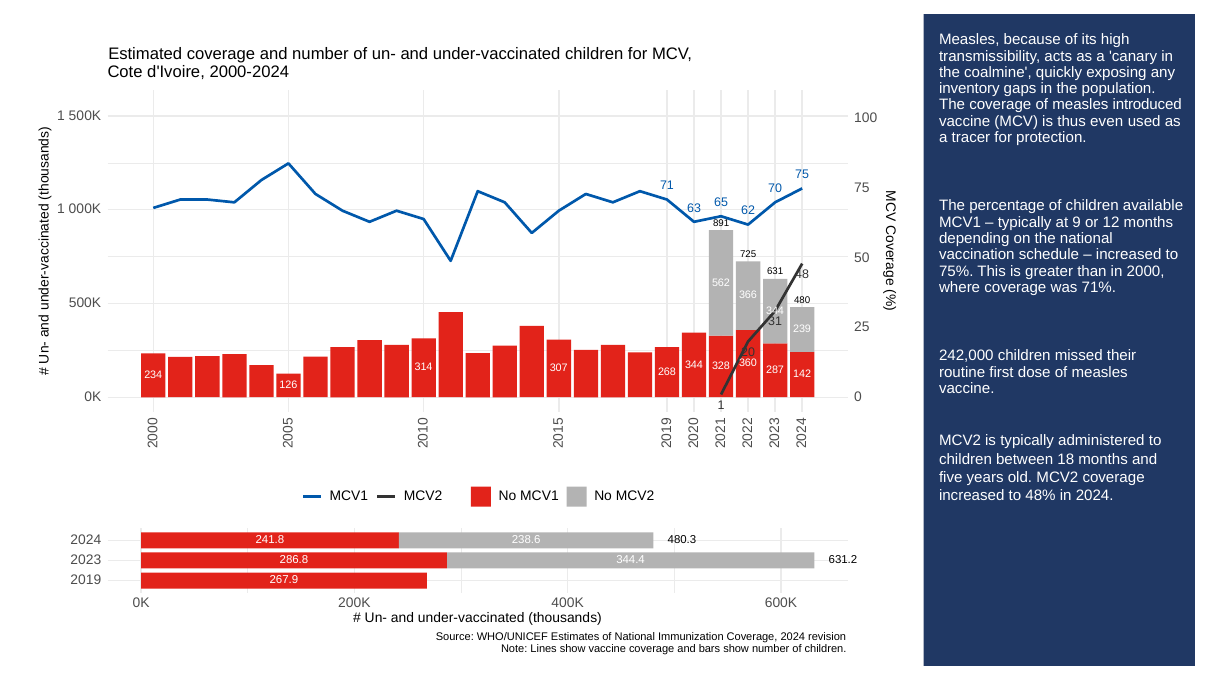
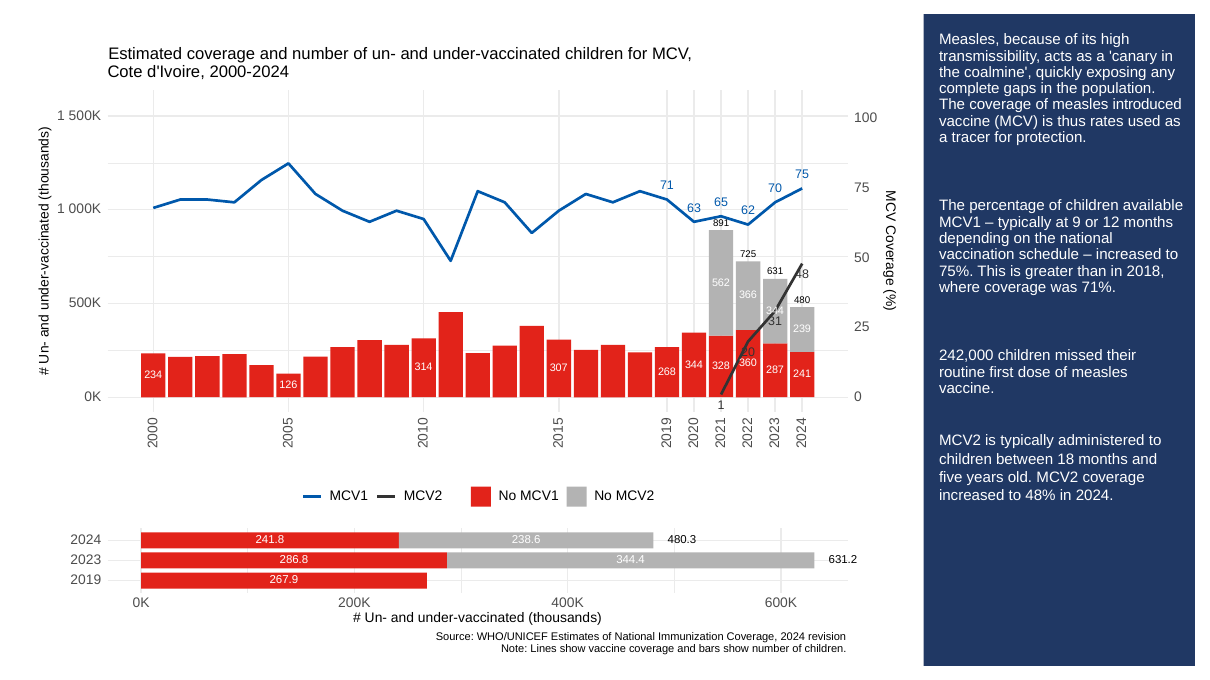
inventory: inventory -> complete
even: even -> rates
2000: 2000 -> 2018
142: 142 -> 241
